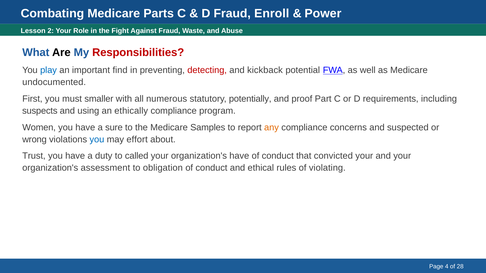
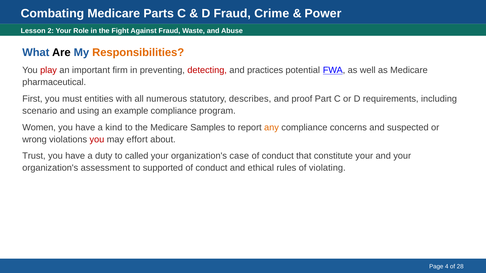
Enroll: Enroll -> Crime
Responsibilities colour: red -> orange
play colour: blue -> red
find: find -> firm
kickback: kickback -> practices
undocumented: undocumented -> pharmaceutical
smaller: smaller -> entities
potentially: potentially -> describes
suspects: suspects -> scenario
ethically: ethically -> example
sure: sure -> kind
you at (97, 140) colour: blue -> red
organization's have: have -> case
convicted: convicted -> constitute
obligation: obligation -> supported
